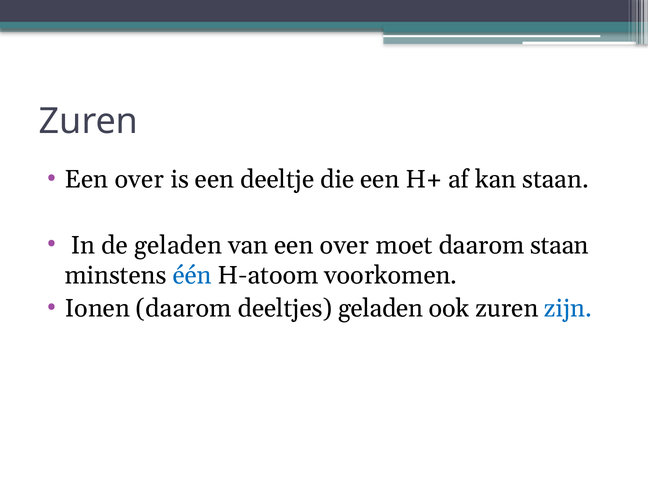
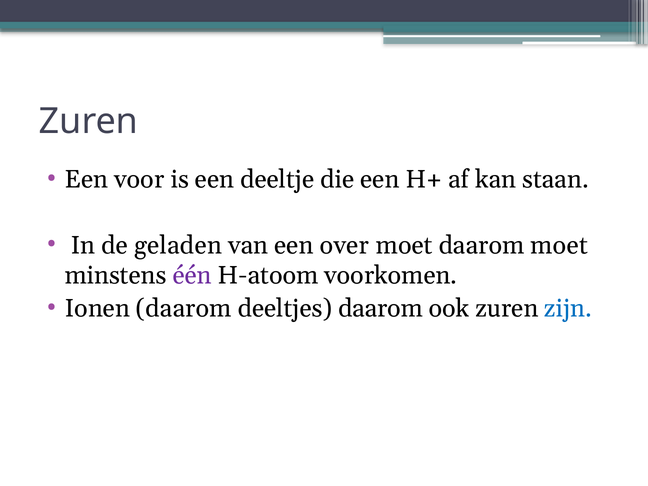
over at (139, 179): over -> voor
daarom staan: staan -> moet
één colour: blue -> purple
deeltjes geladen: geladen -> daarom
